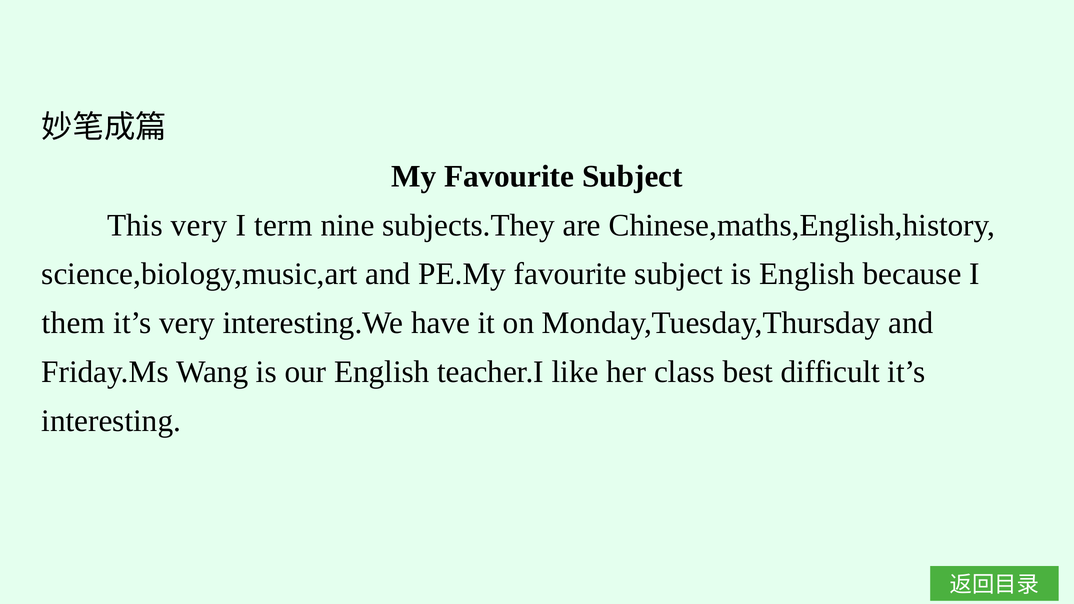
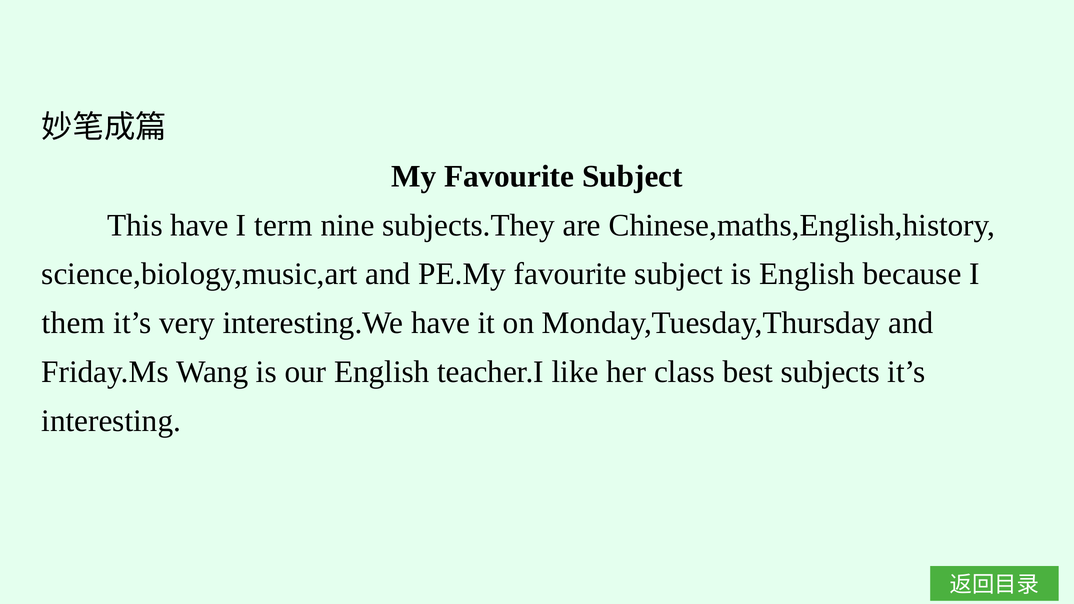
This very: very -> have
difficult: difficult -> subjects
